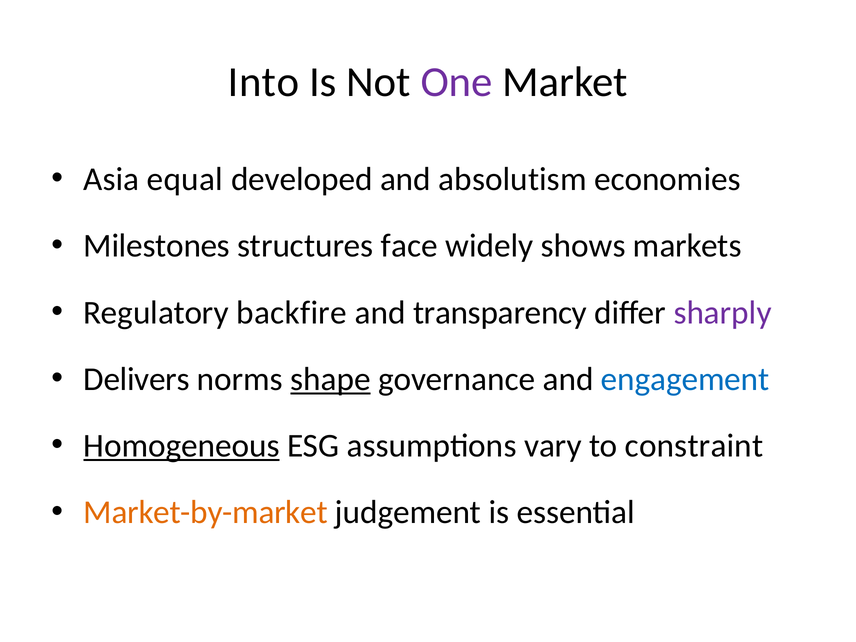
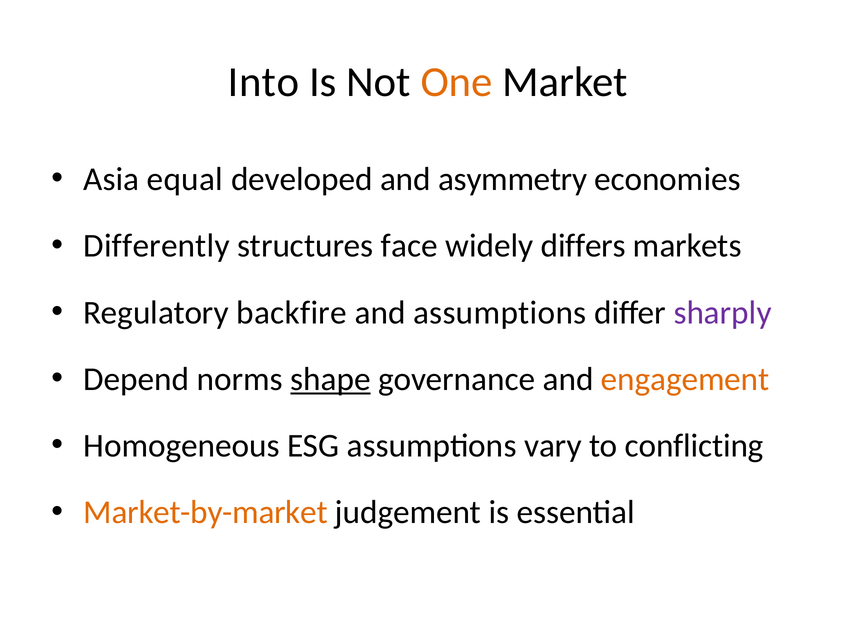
One colour: purple -> orange
absolutism: absolutism -> asymmetry
Milestones: Milestones -> Differently
shows: shows -> differs
and transparency: transparency -> assumptions
Delivers: Delivers -> Depend
engagement colour: blue -> orange
Homogeneous underline: present -> none
constraint: constraint -> conflicting
